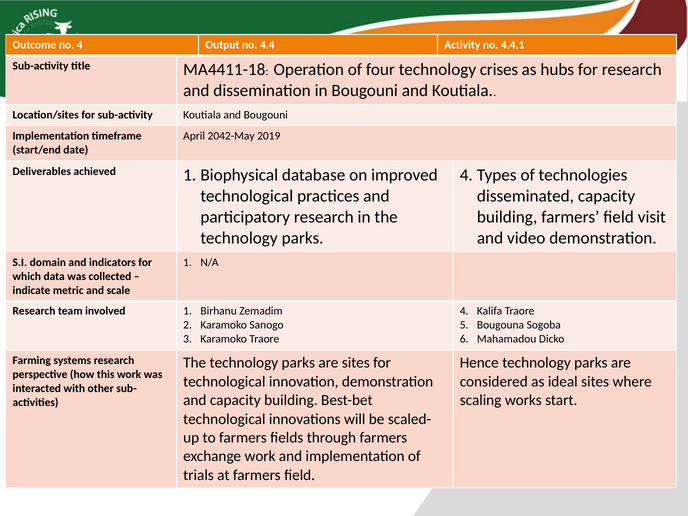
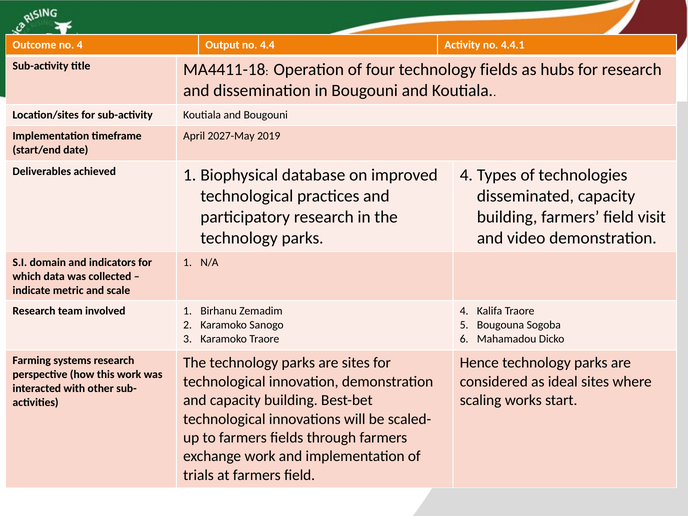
technology crises: crises -> fields
2042-May: 2042-May -> 2027-May
